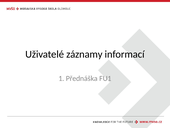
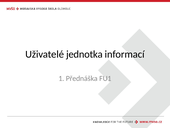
záznamy: záznamy -> jednotka
